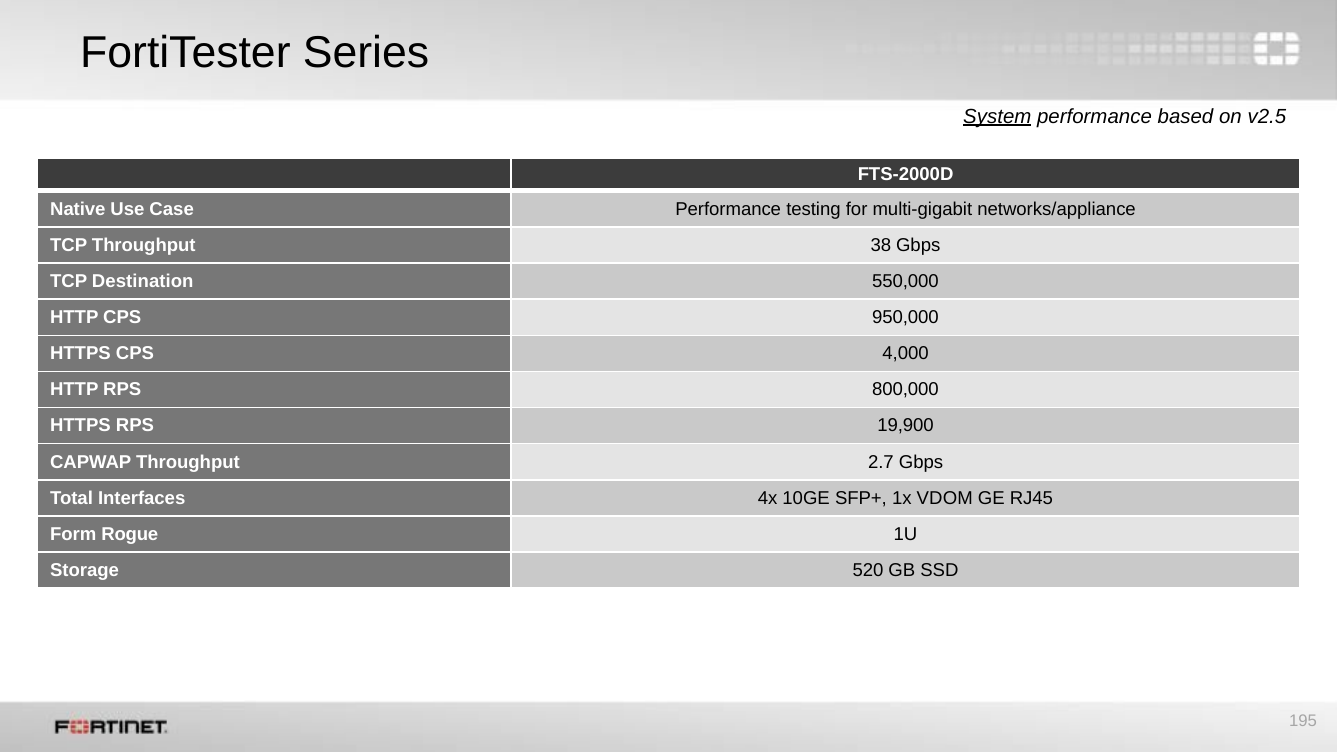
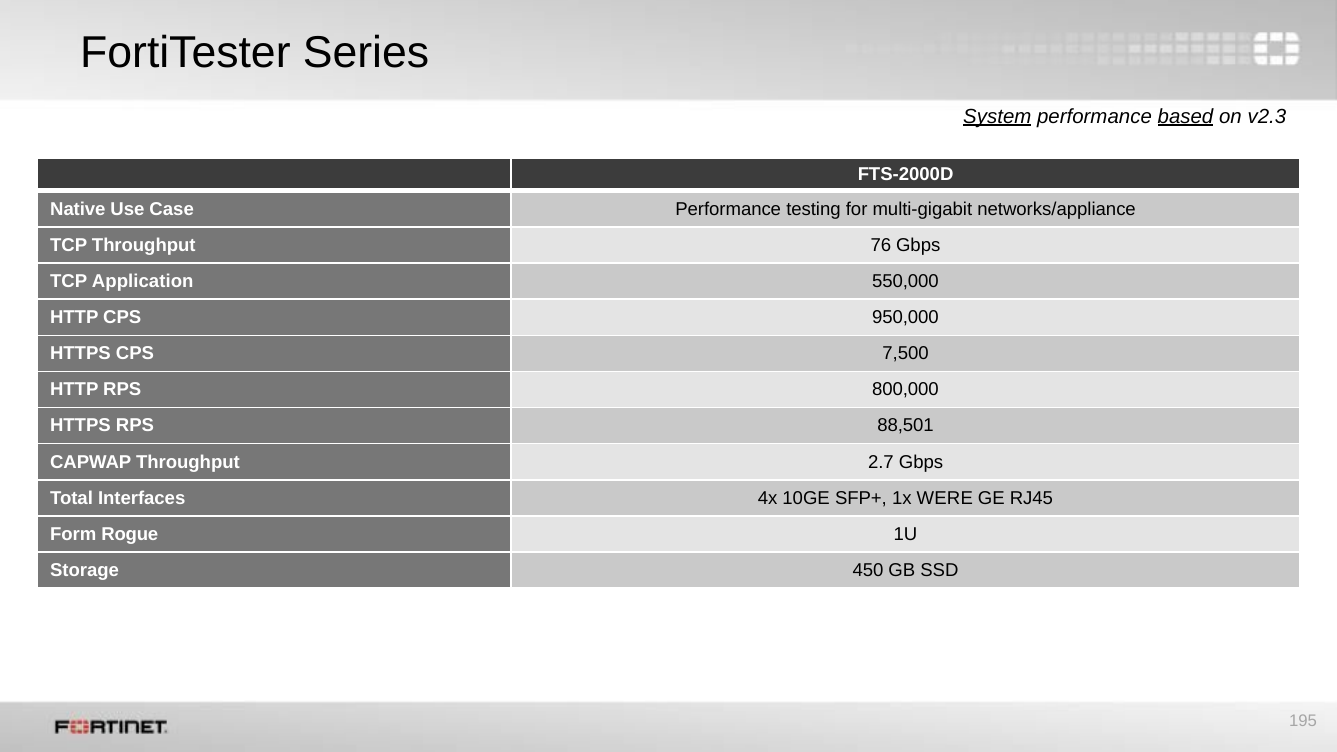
based underline: none -> present
v2.5: v2.5 -> v2.3
38: 38 -> 76
Destination: Destination -> Application
4,000: 4,000 -> 7,500
19,900: 19,900 -> 88,501
VDOM: VDOM -> WERE
520: 520 -> 450
